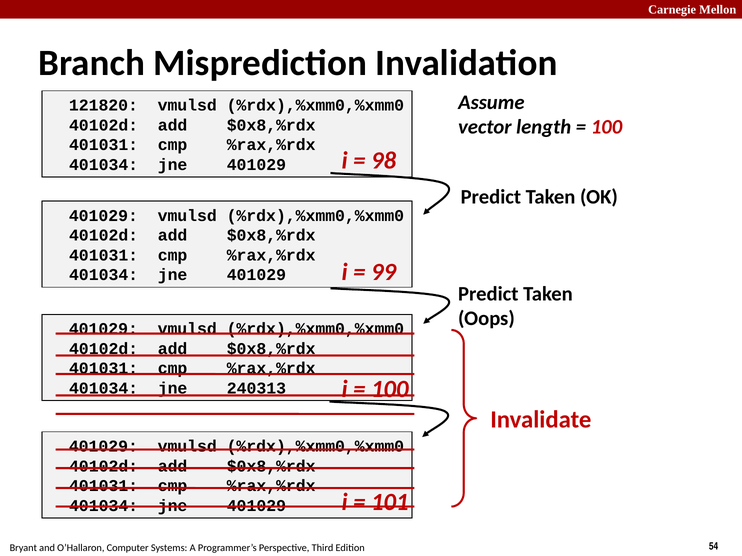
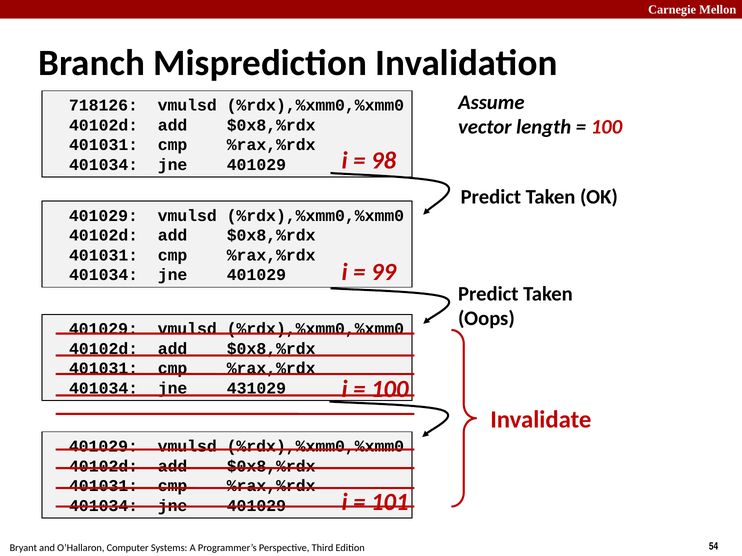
121820: 121820 -> 718126
240313: 240313 -> 431029
